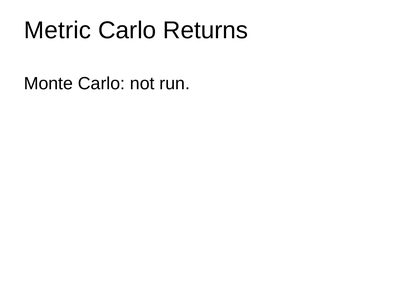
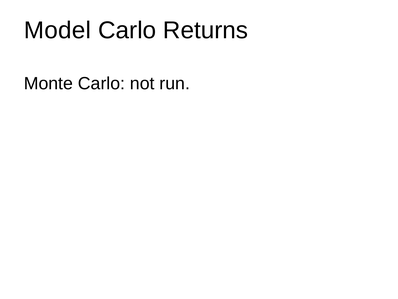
Metric: Metric -> Model
